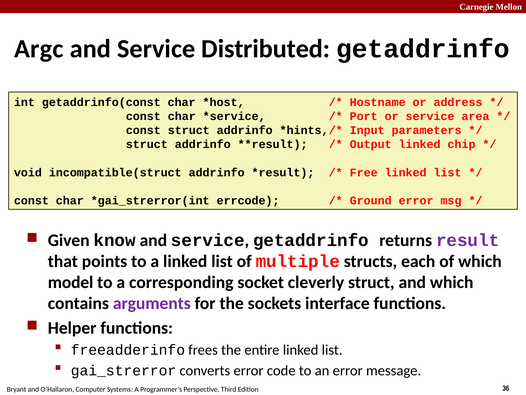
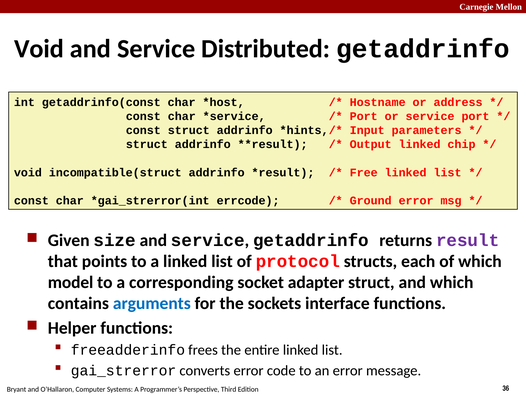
Argc at (39, 49): Argc -> Void
service area: area -> port
know: know -> size
multiple: multiple -> protocol
cleverly: cleverly -> adapter
arguments colour: purple -> blue
